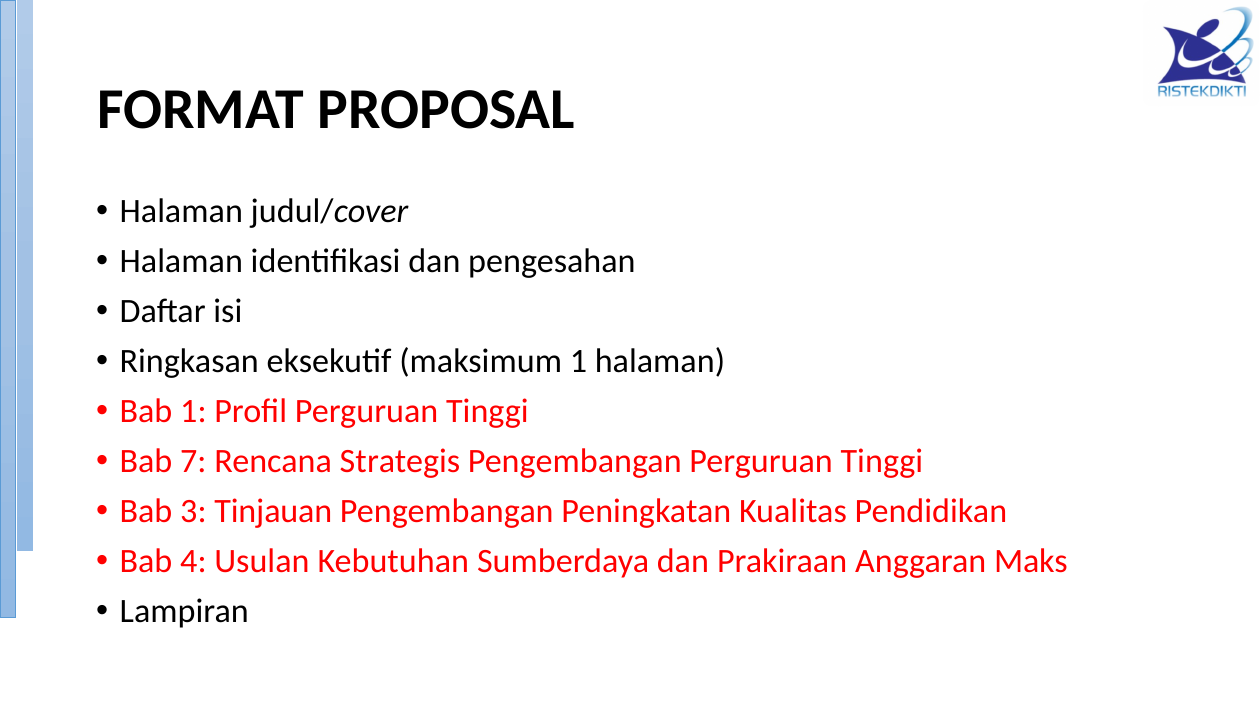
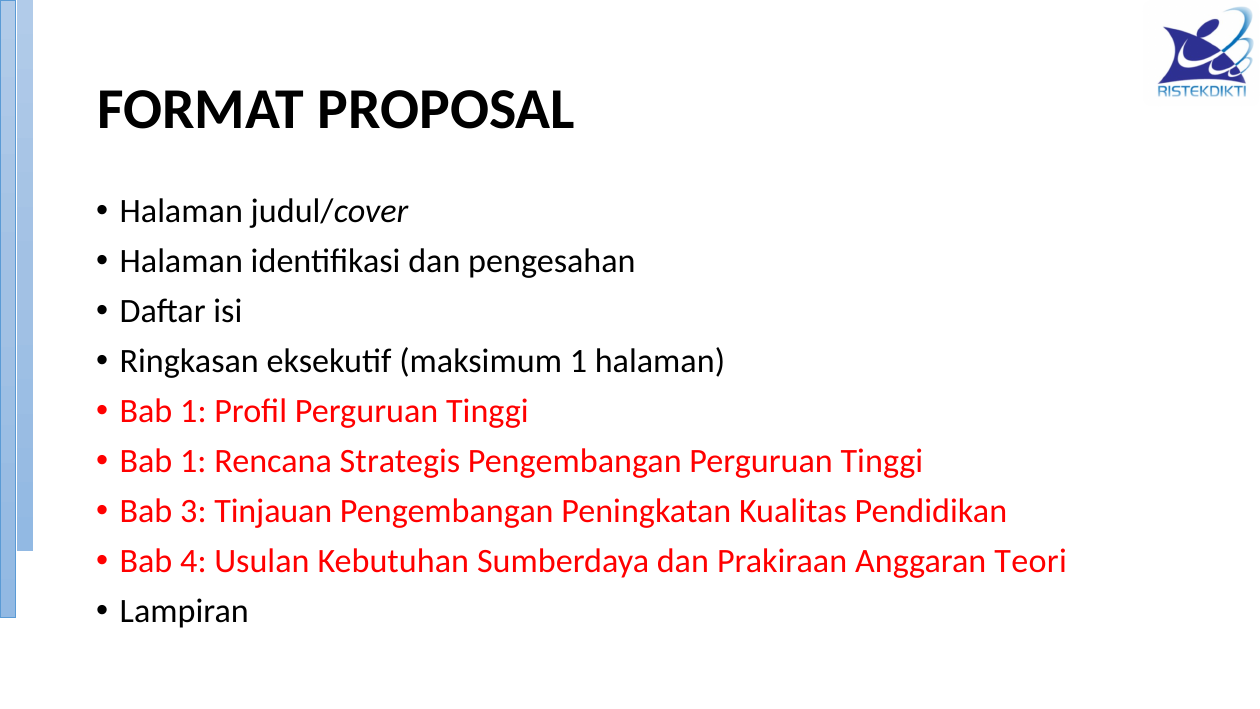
7 at (193, 461): 7 -> 1
Maks: Maks -> Teori
